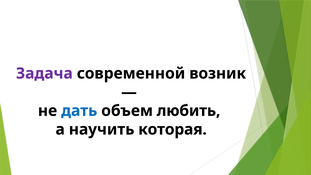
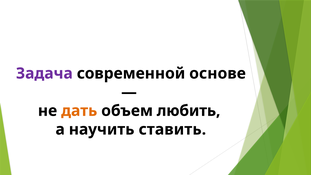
возник: возник -> основе
дать colour: blue -> orange
которая: которая -> ставить
